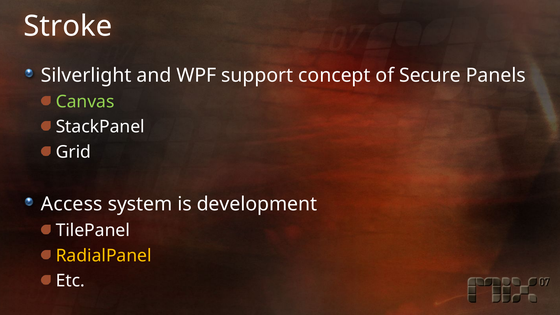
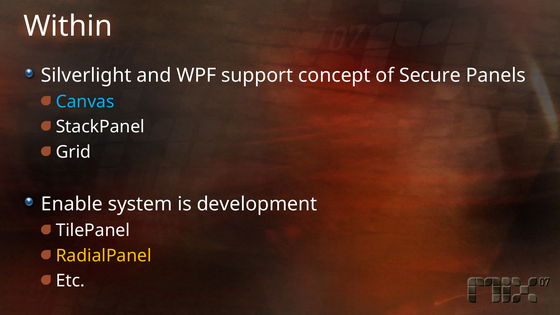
Stroke: Stroke -> Within
Canvas colour: light green -> light blue
Access: Access -> Enable
